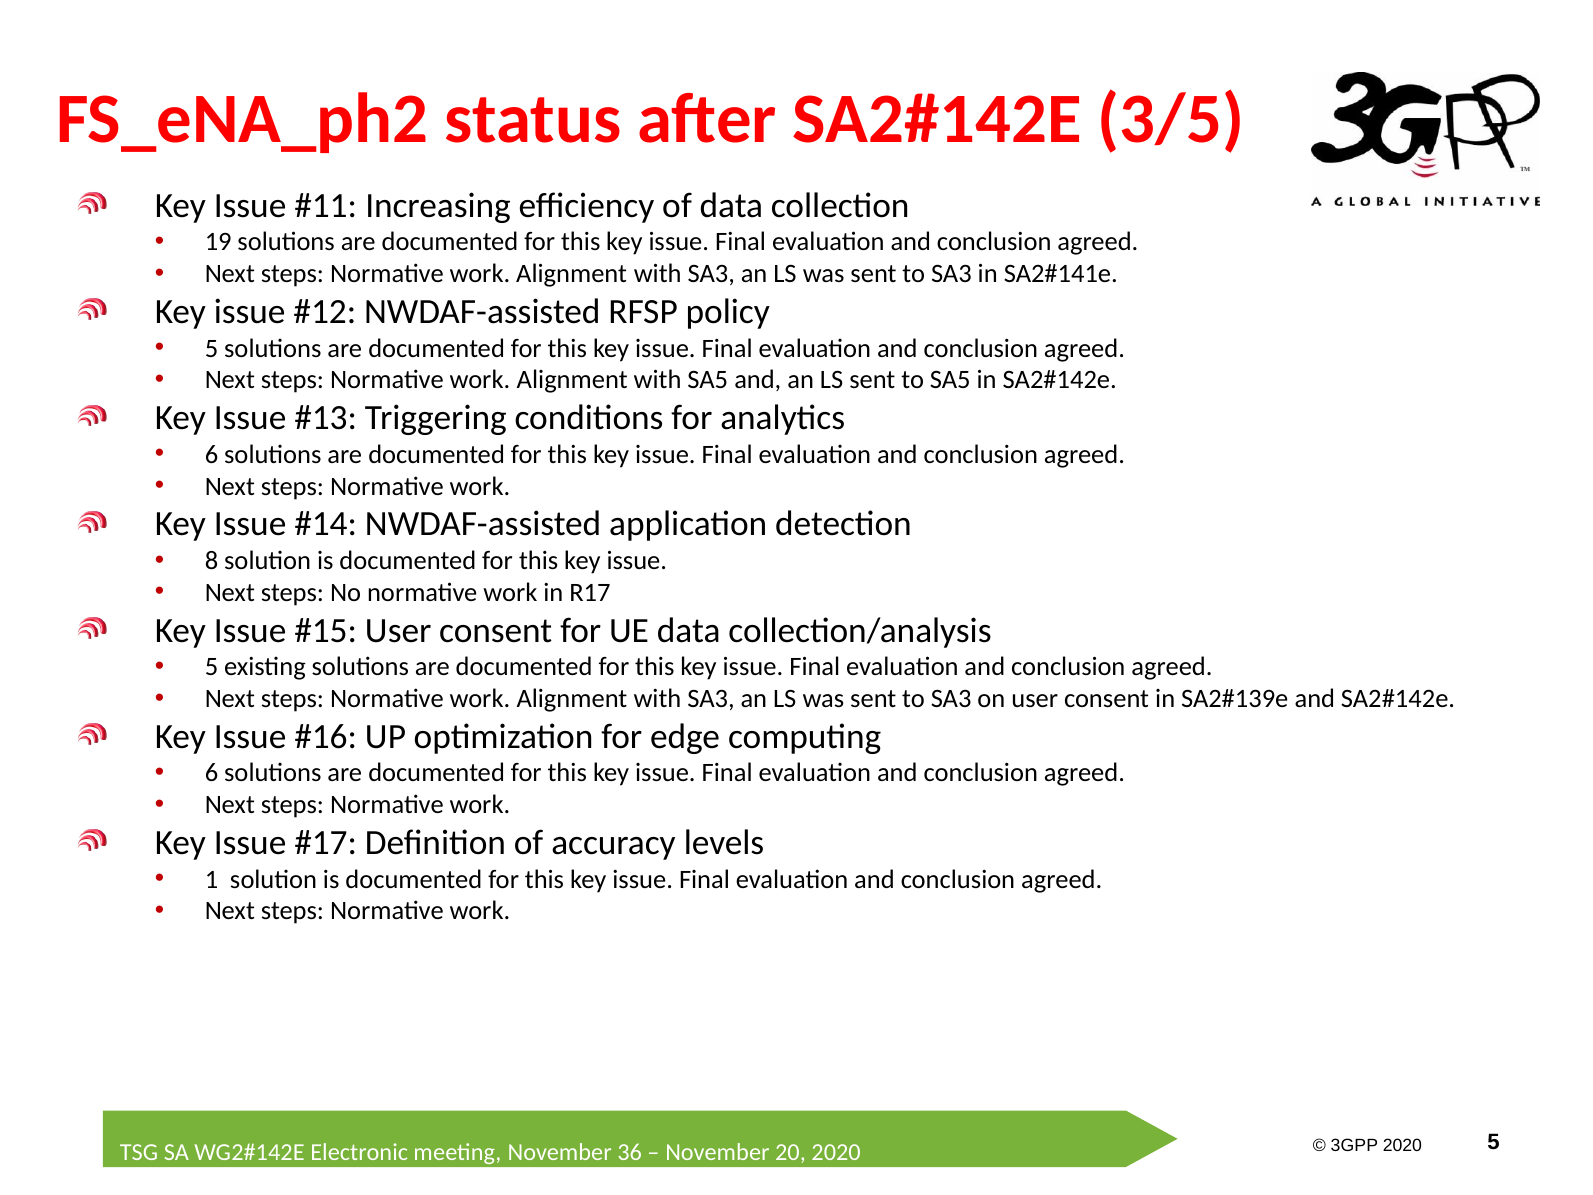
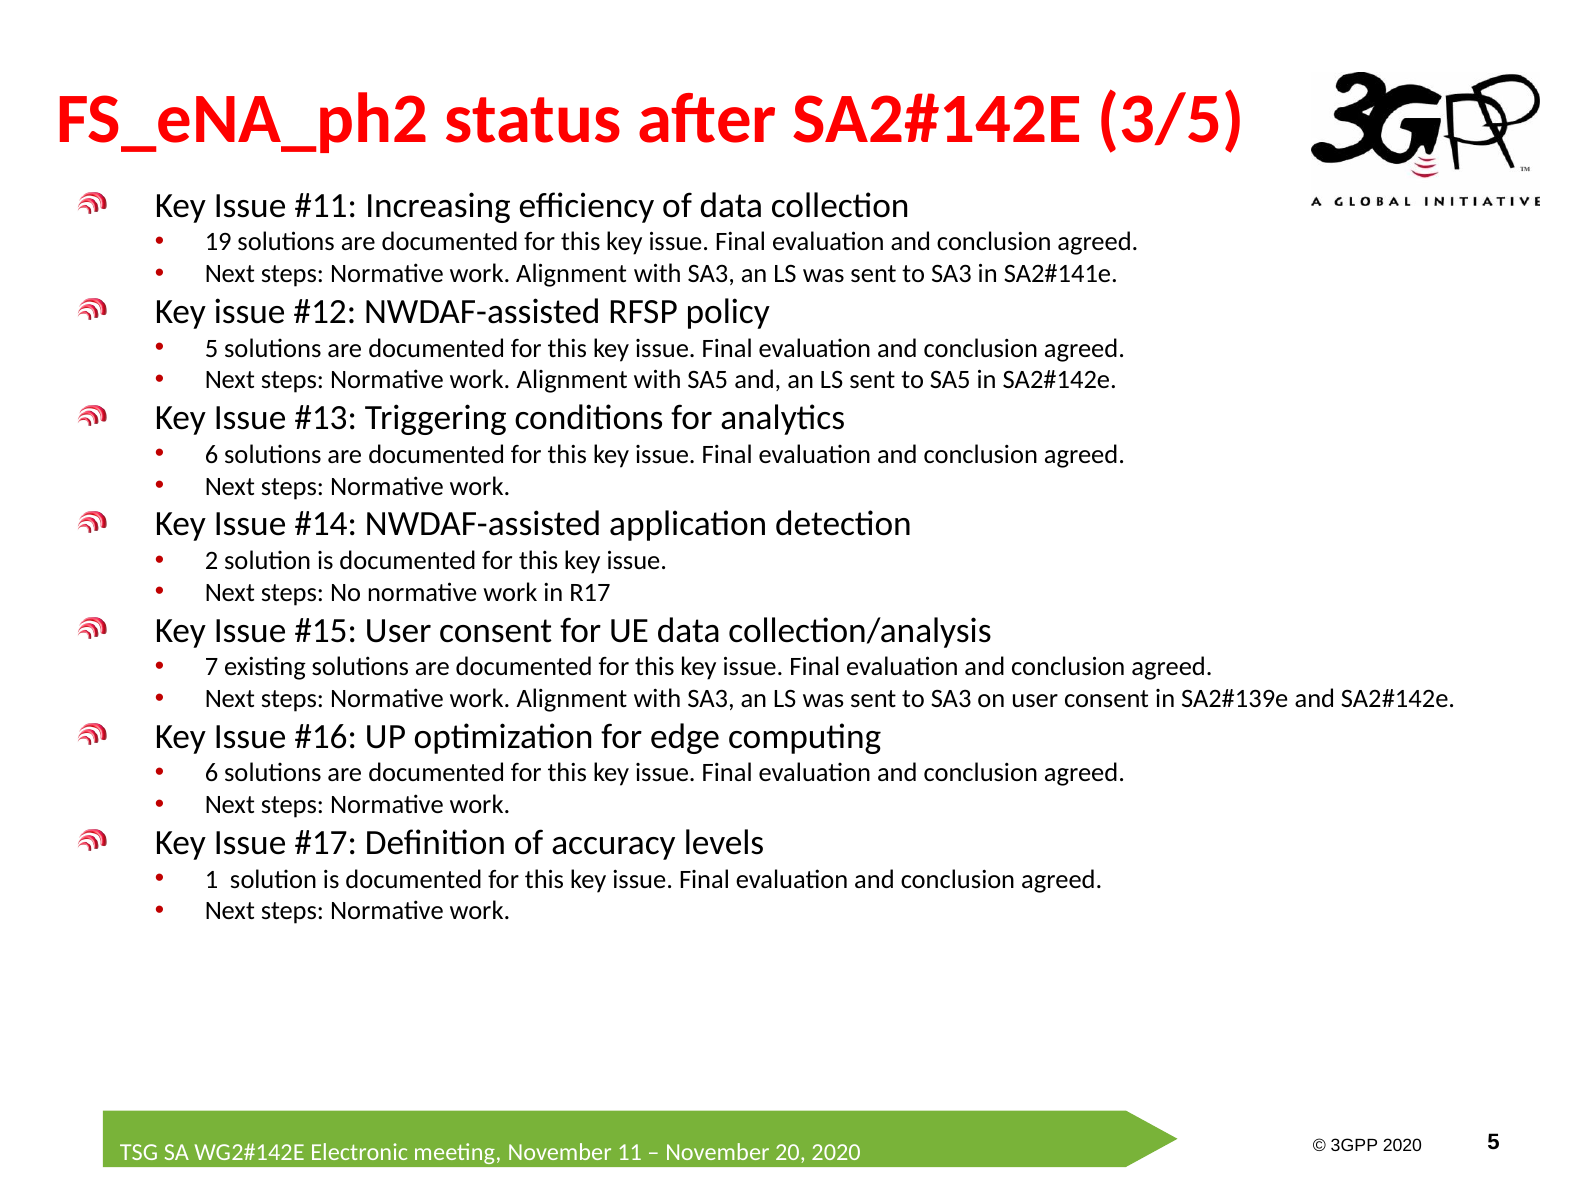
8: 8 -> 2
5 at (211, 667): 5 -> 7
36: 36 -> 11
